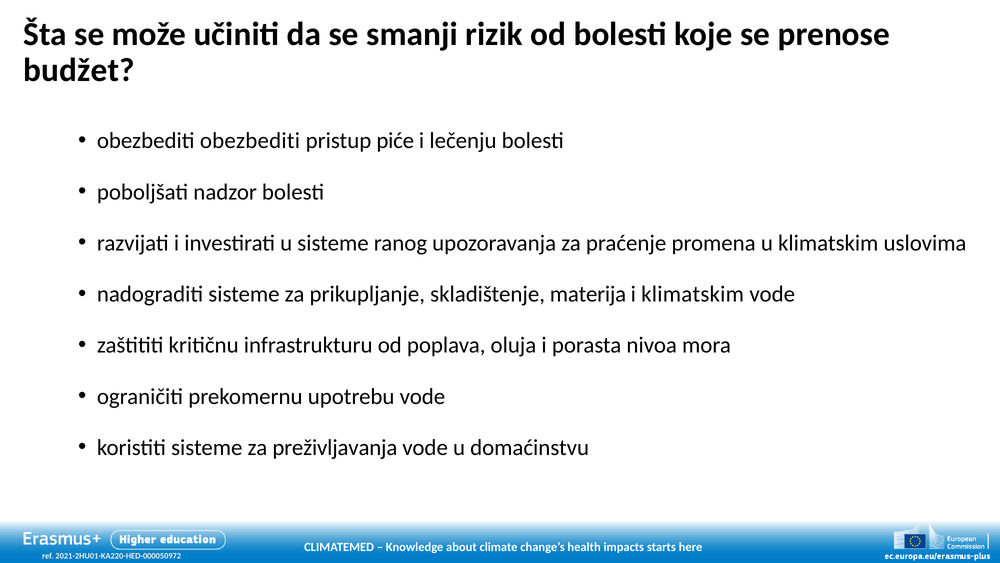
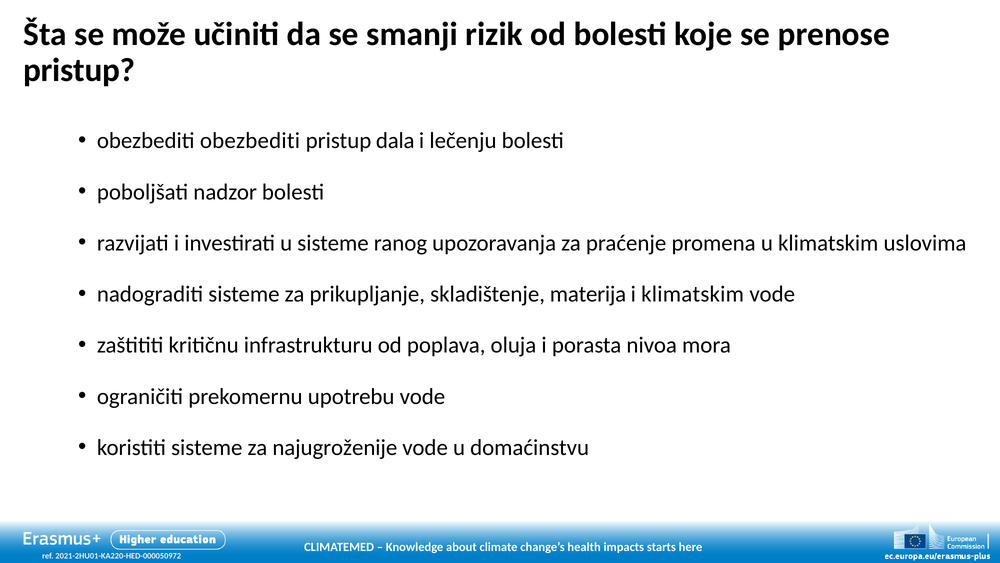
budžet at (79, 70): budžet -> pristup
piće: piće -> dala
preživljavanja: preživljavanja -> najugroženije
